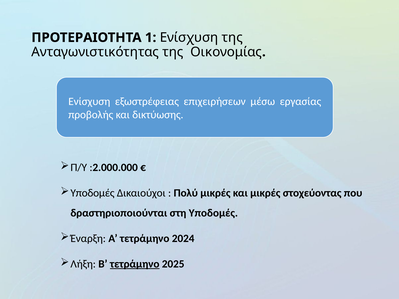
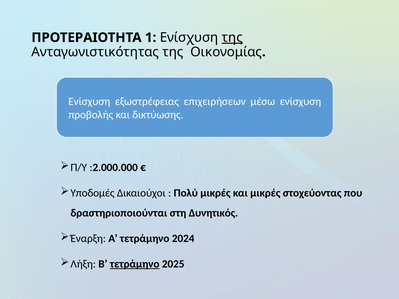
της at (232, 38) underline: none -> present
μέσω εργασίας: εργασίας -> ενίσχυση
στη Υποδομές: Υποδομές -> Δυνητικός
